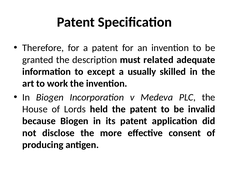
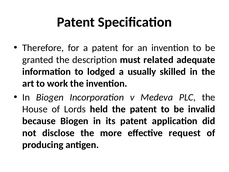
except: except -> lodged
consent: consent -> request
